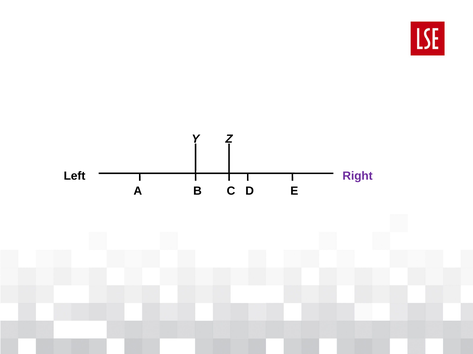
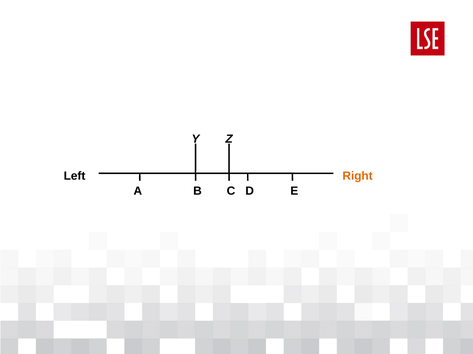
Right colour: purple -> orange
